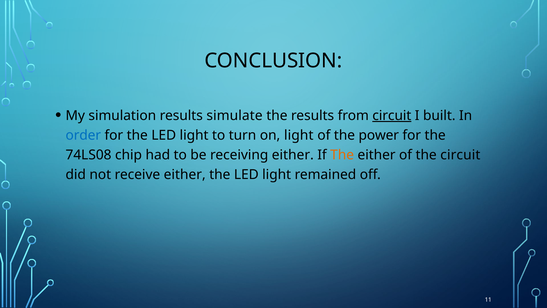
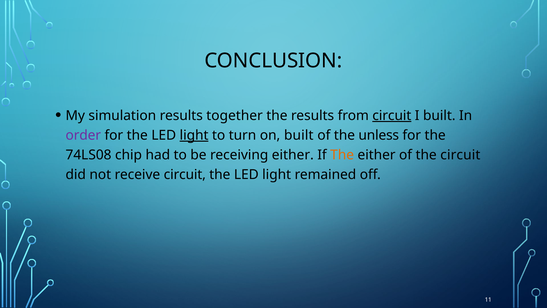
simulate: simulate -> together
order colour: blue -> purple
light at (194, 135) underline: none -> present
on light: light -> built
power: power -> unless
receive either: either -> circuit
